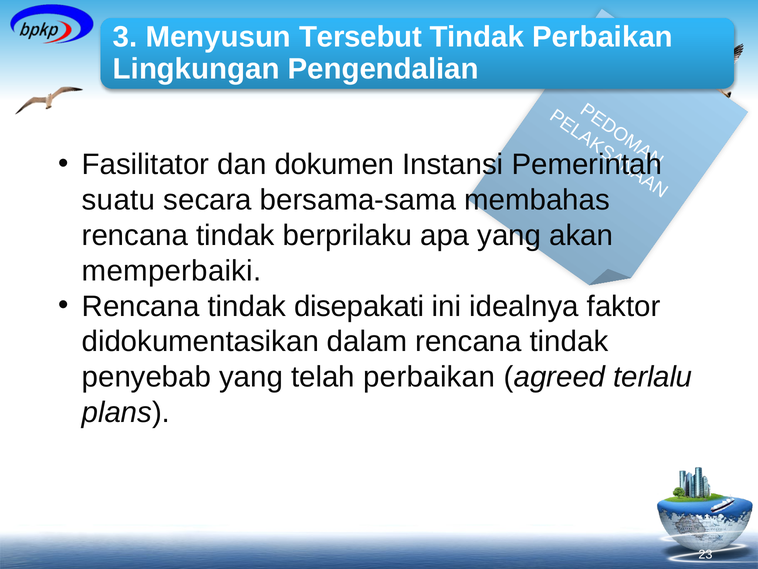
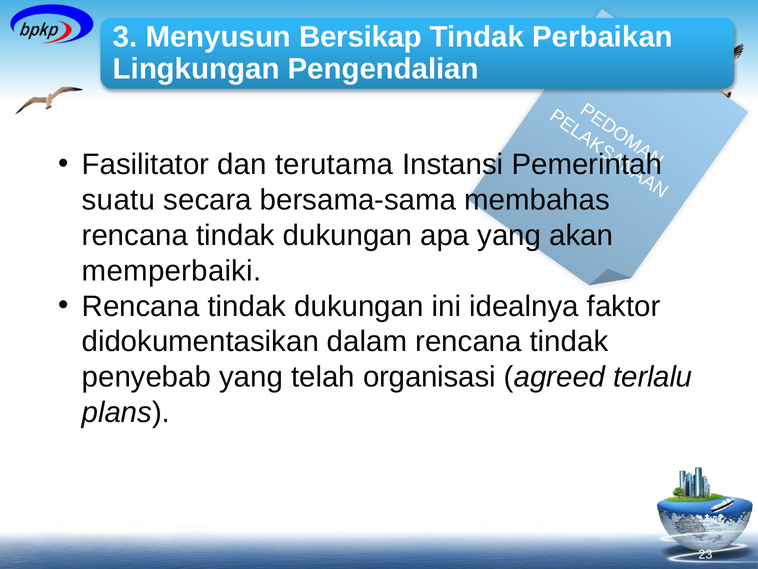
Tersebut: Tersebut -> Bersikap
dokumen: dokumen -> terutama
berprilaku at (348, 235): berprilaku -> dukungan
disepakati at (359, 306): disepakati -> dukungan
telah perbaikan: perbaikan -> organisasi
